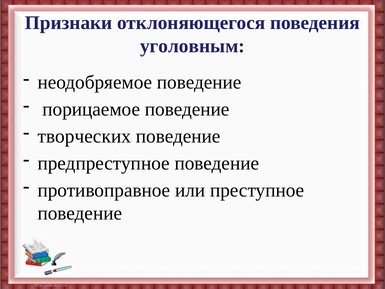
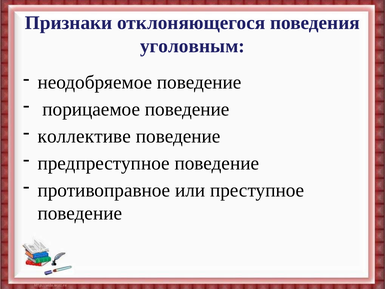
творческих: творческих -> коллективе
